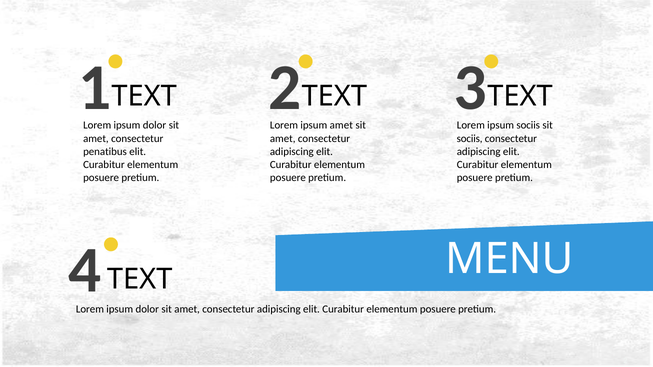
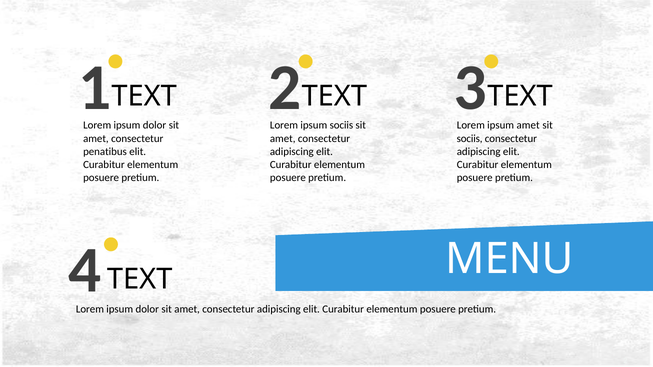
ipsum amet: amet -> sociis
ipsum sociis: sociis -> amet
